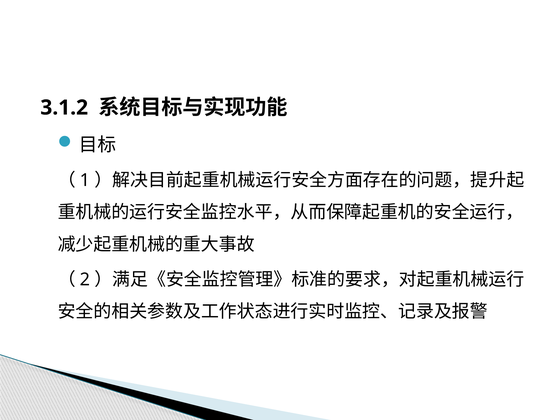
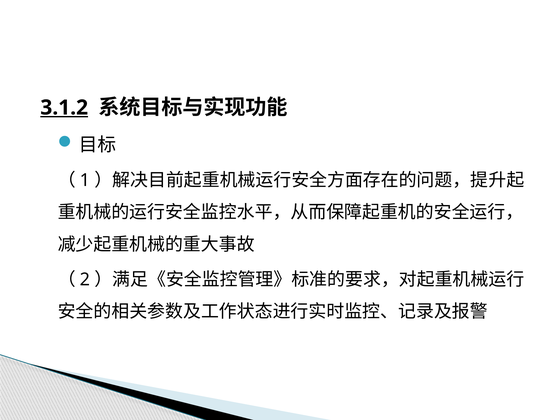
3.1.2 underline: none -> present
